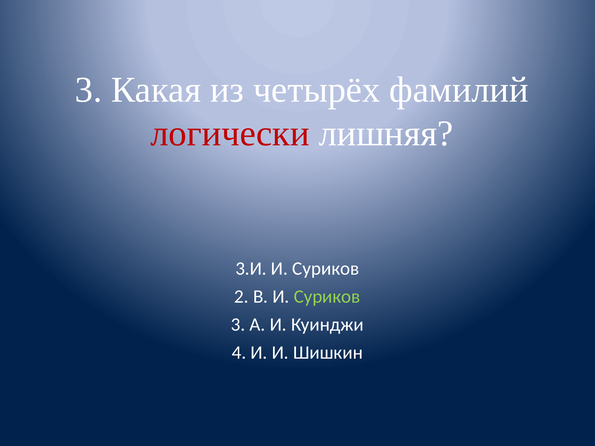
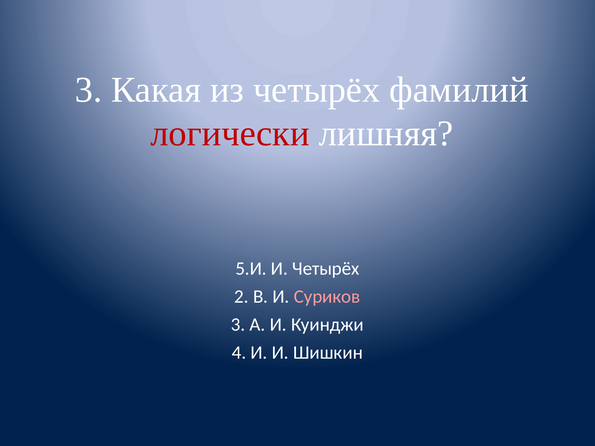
3.И: 3.И -> 5.И
Суриков at (326, 269): Суриков -> Четырёх
Суриков at (327, 297) colour: light green -> pink
